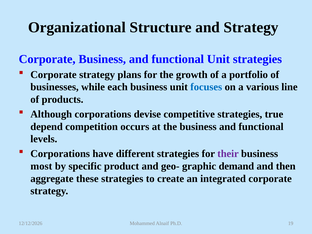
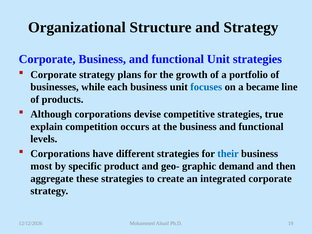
various: various -> became
depend: depend -> explain
their colour: purple -> blue
